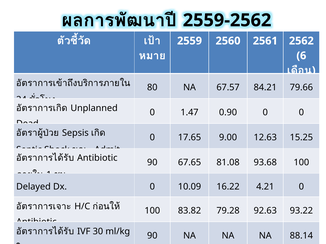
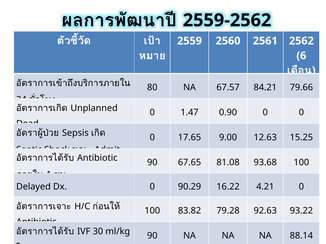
10.09: 10.09 -> 90.29
